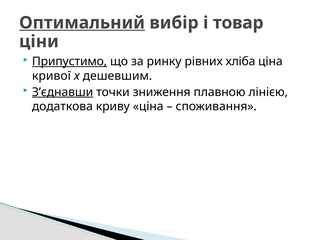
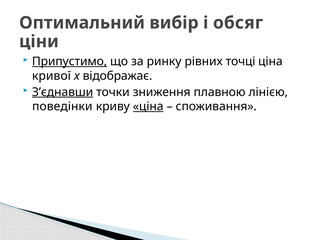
Оптимальний underline: present -> none
товар: товар -> обсяг
хліба: хліба -> точці
дешевшим: дешевшим -> відображає
додаткова: додаткова -> поведінки
ціна at (148, 106) underline: none -> present
